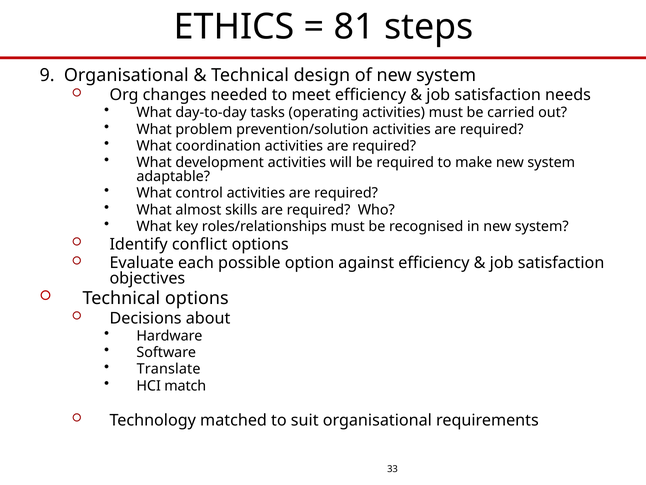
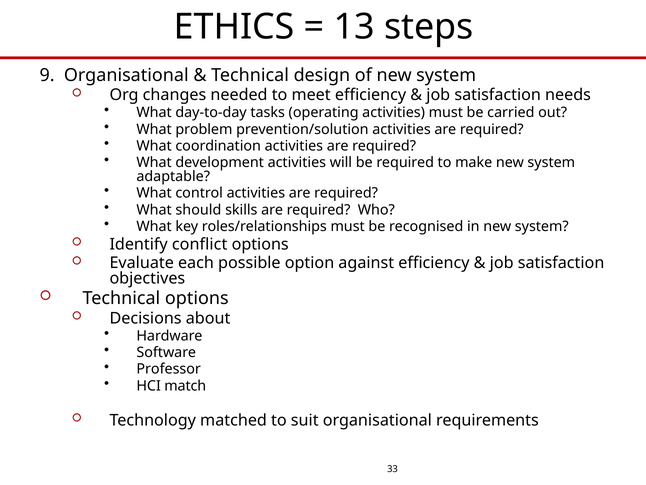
81: 81 -> 13
almost: almost -> should
Translate: Translate -> Professor
